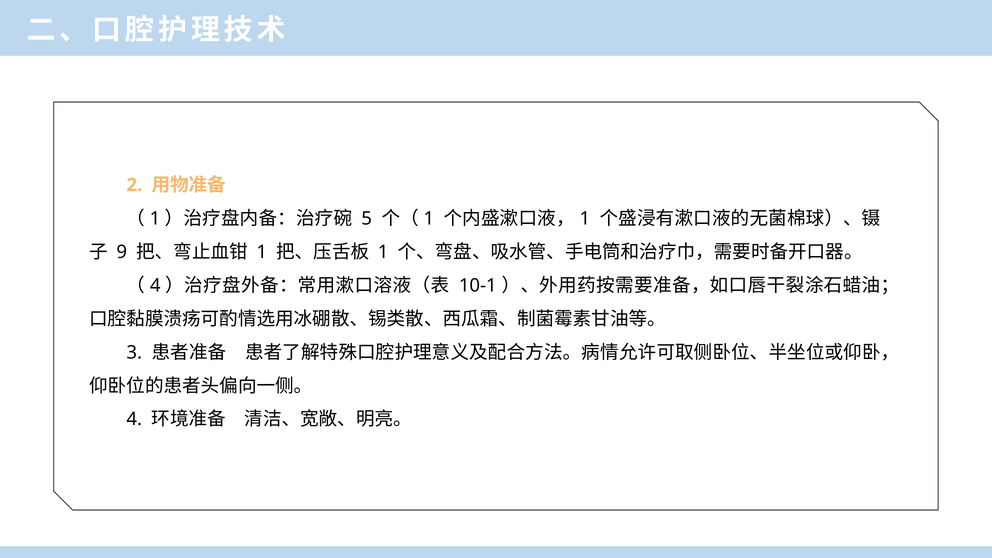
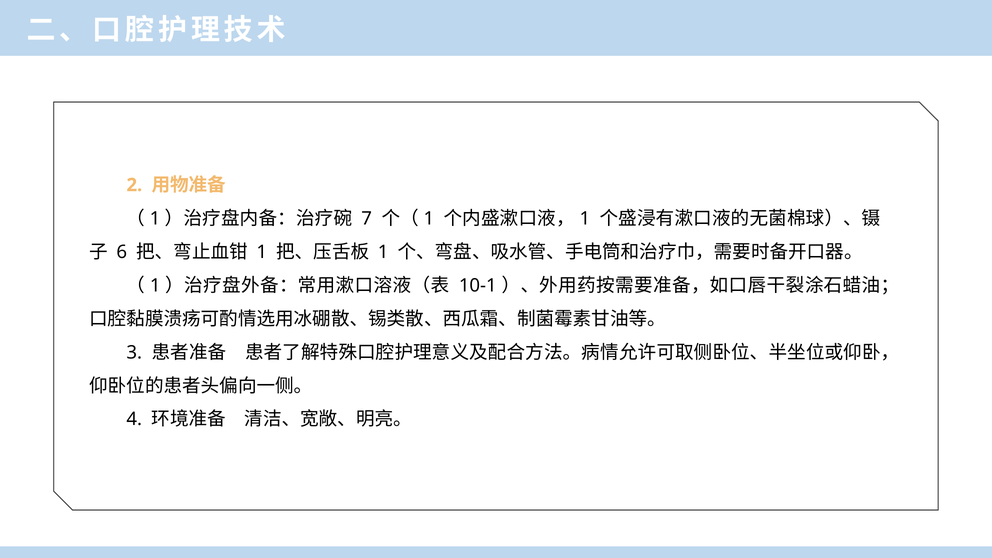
5: 5 -> 7
9: 9 -> 6
4 at (155, 285): 4 -> 1
